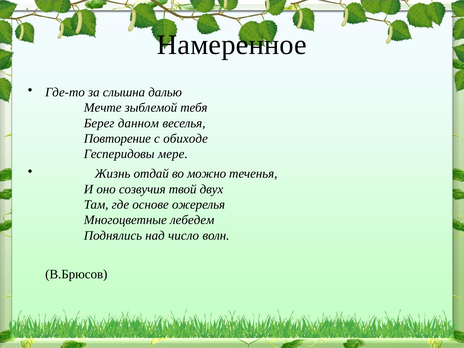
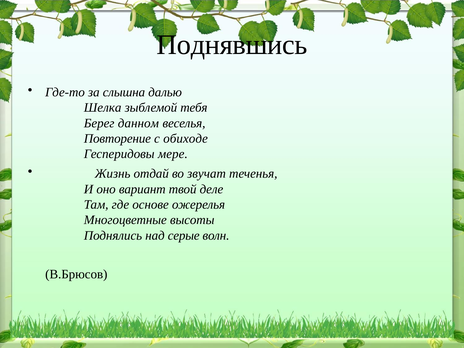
Намеренное: Намеренное -> Поднявшись
Мечте: Мечте -> Шелка
можно: можно -> звучат
созвучия: созвучия -> вариант
двух: двух -> деле
лебедем: лебедем -> высоты
число: число -> серые
